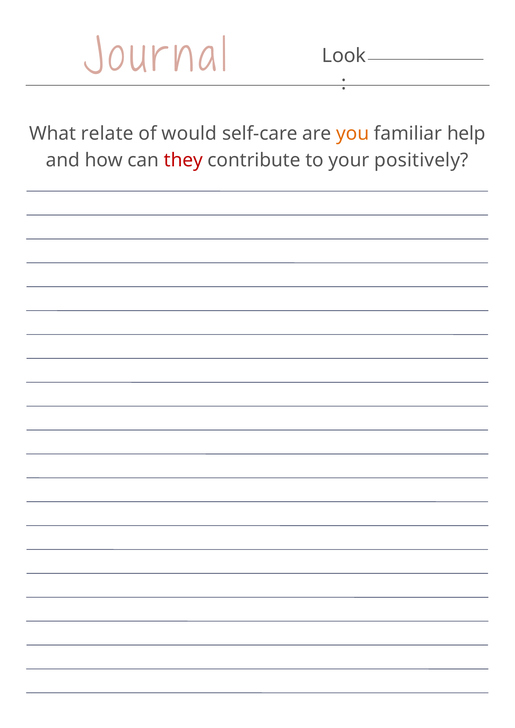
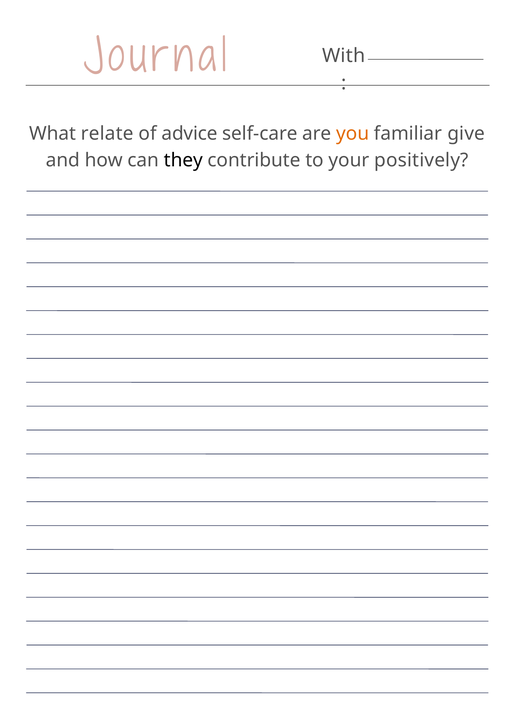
Look: Look -> With
would: would -> advice
help: help -> give
they colour: red -> black
